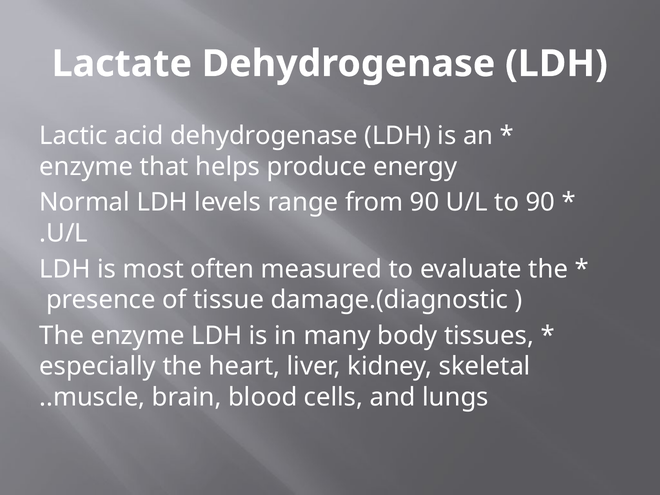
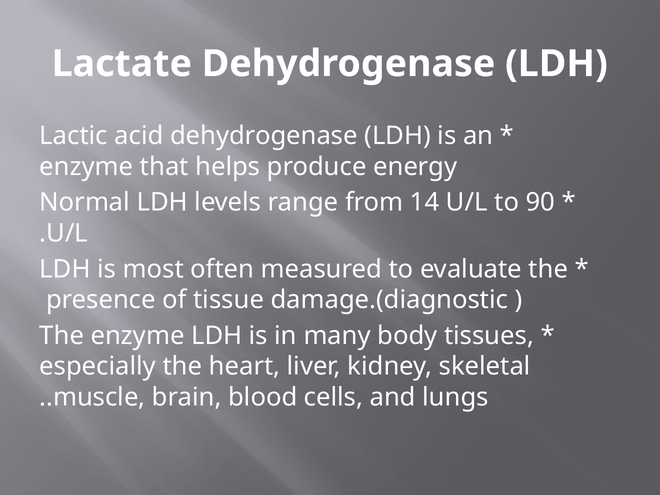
from 90: 90 -> 14
